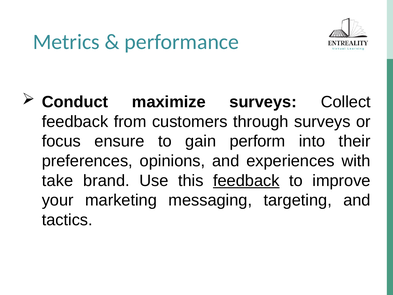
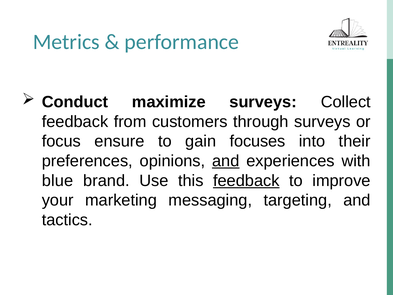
perform: perform -> focuses
and at (226, 161) underline: none -> present
take: take -> blue
